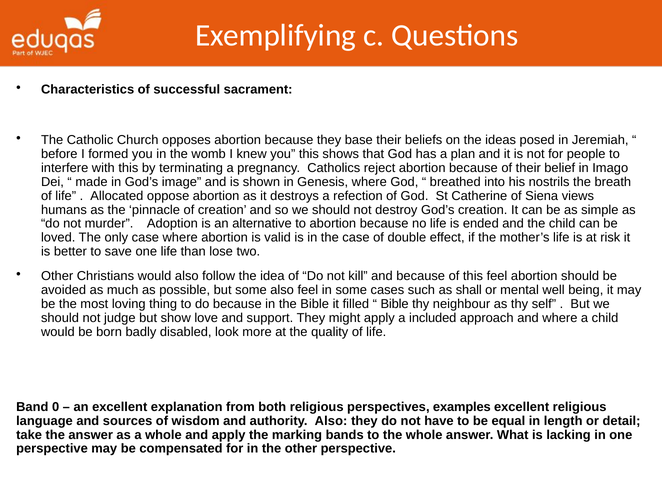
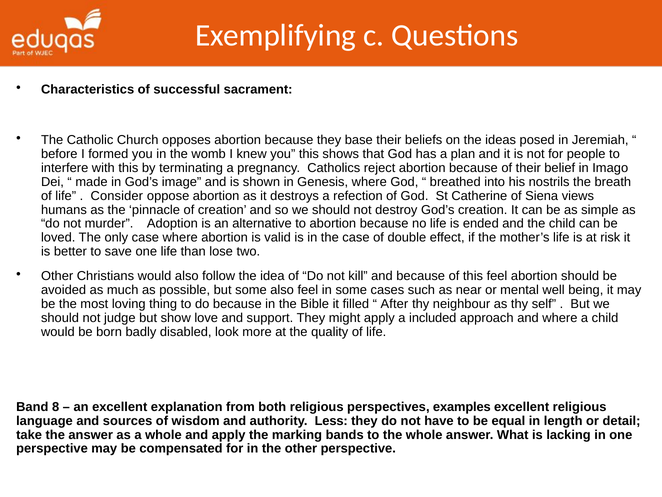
Allocated: Allocated -> Consider
shall: shall -> near
Bible at (395, 304): Bible -> After
0: 0 -> 8
authority Also: Also -> Less
